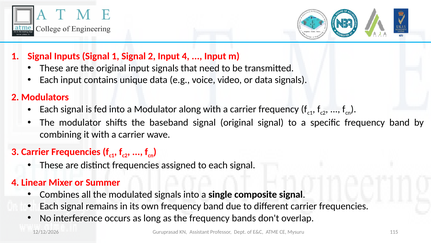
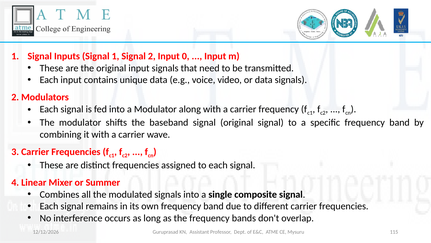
Input 4: 4 -> 0
